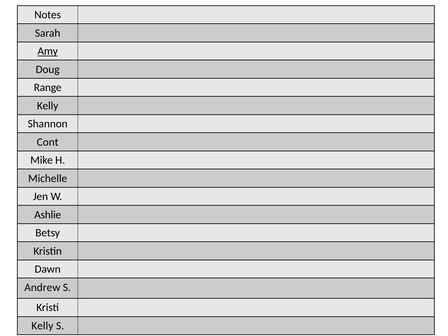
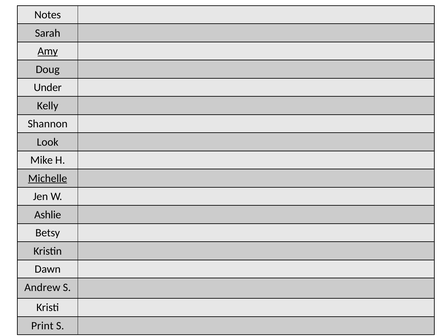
Range: Range -> Under
Cont: Cont -> Look
Michelle underline: none -> present
Kelly at (42, 326): Kelly -> Print
